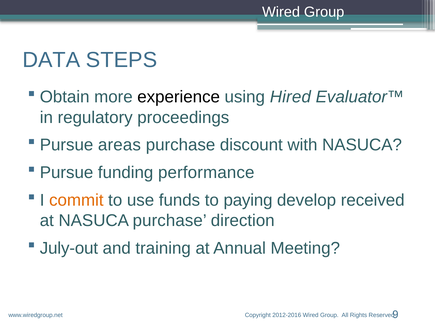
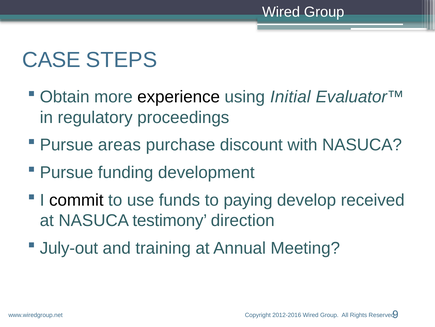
DATA: DATA -> CASE
Hired: Hired -> Initial
performance: performance -> development
commit colour: orange -> black
NASUCA purchase: purchase -> testimony
